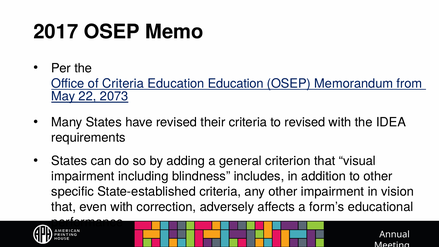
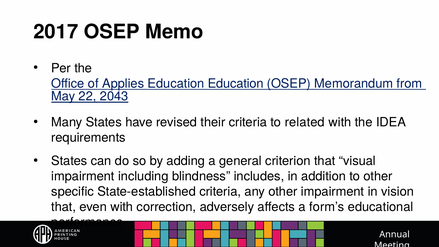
of Criteria: Criteria -> Applies
2073: 2073 -> 2043
to revised: revised -> related
